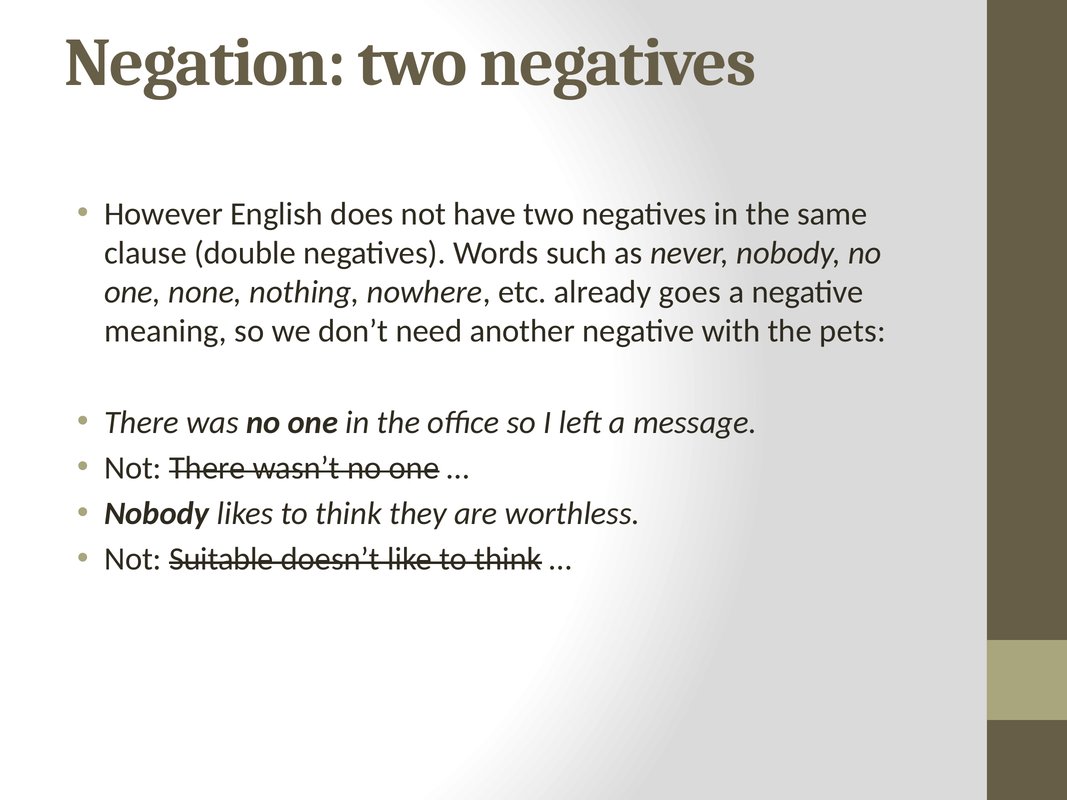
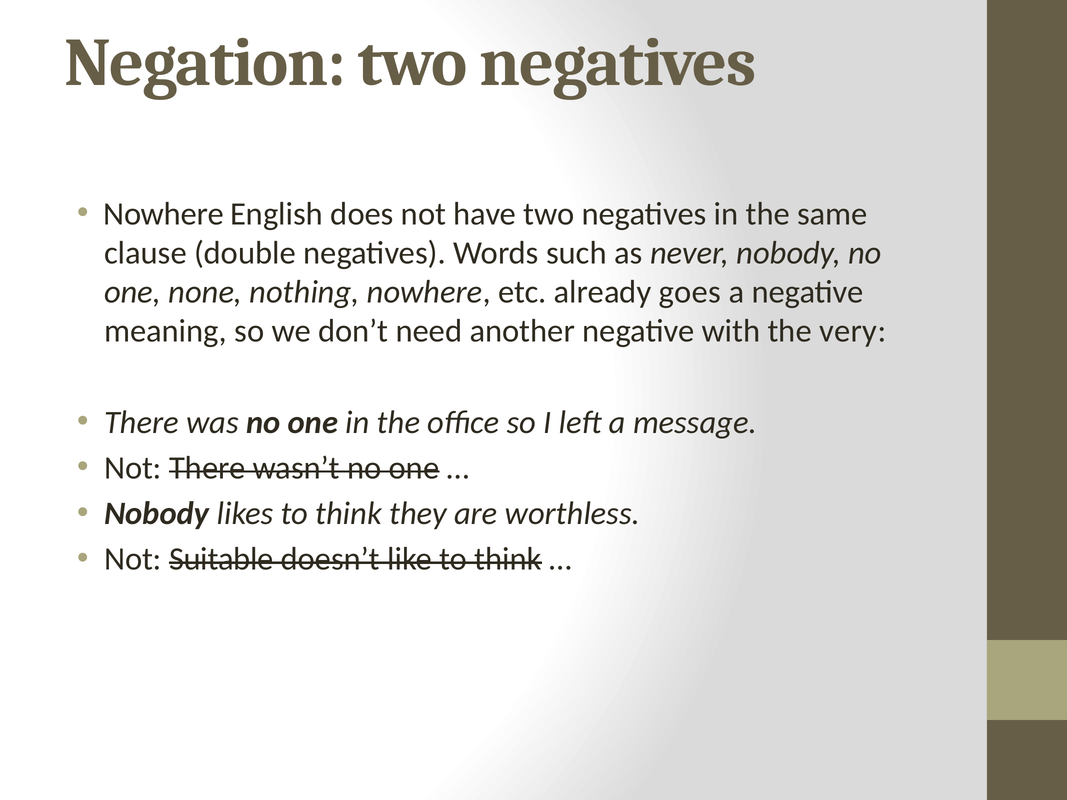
However at (163, 214): However -> Nowhere
pets: pets -> very
